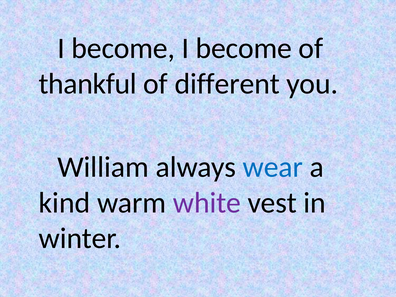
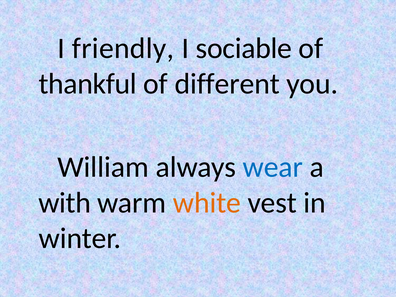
become at (123, 48): become -> friendly
become at (244, 48): become -> sociable
kind: kind -> with
white colour: purple -> orange
